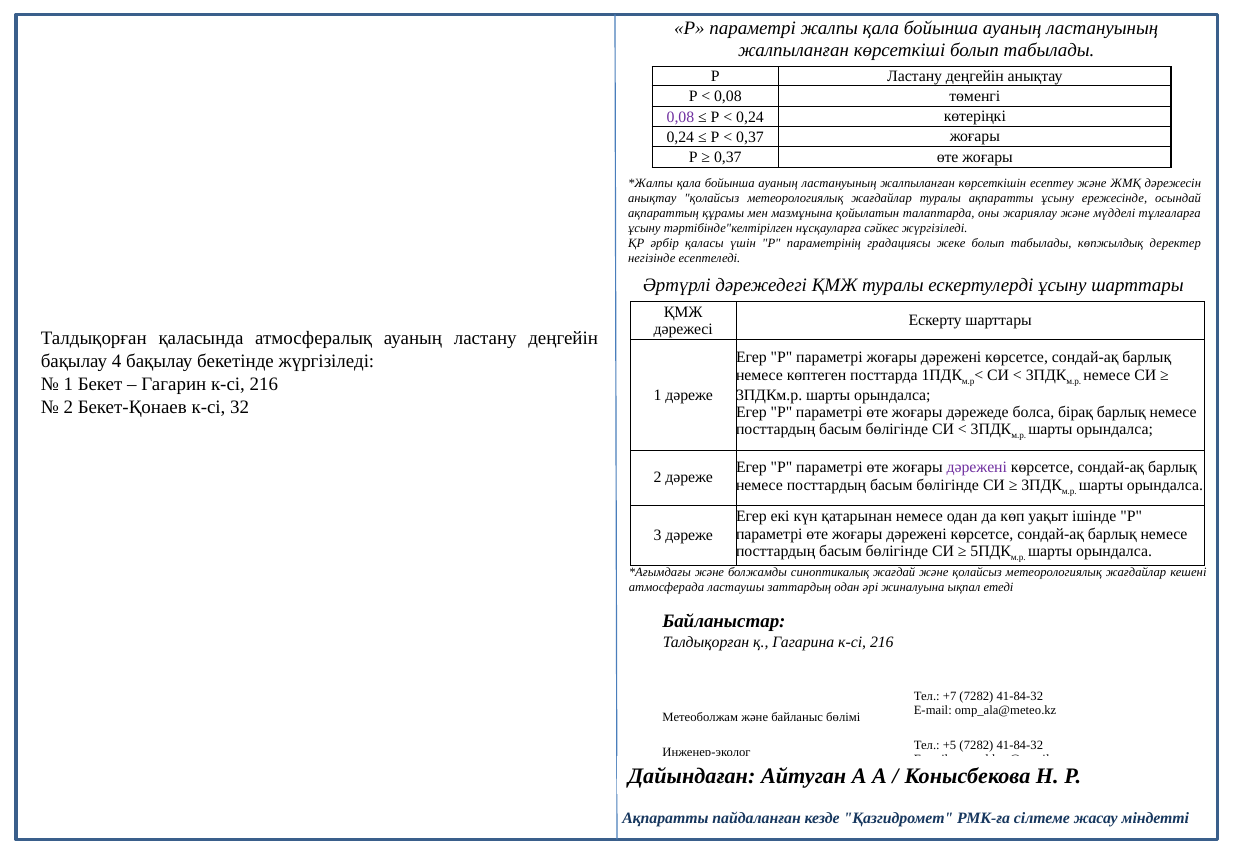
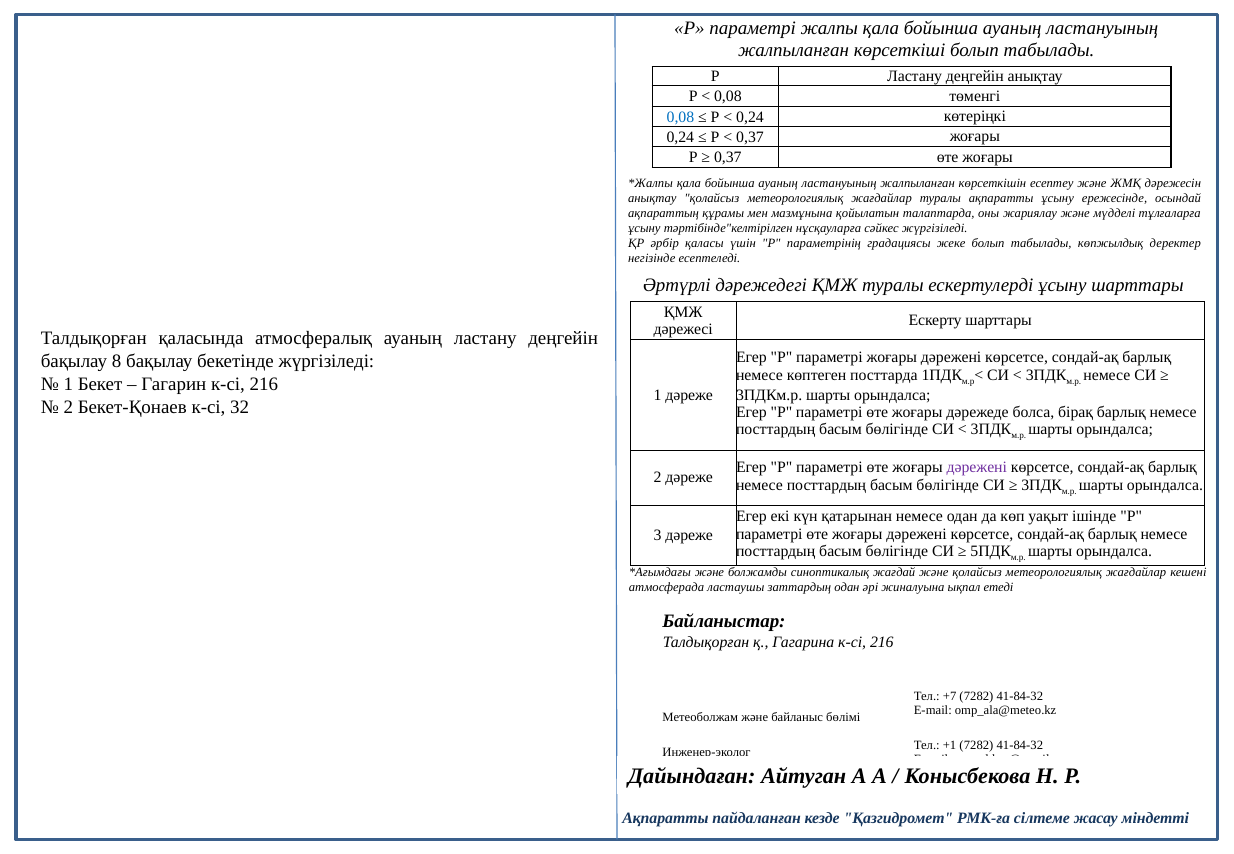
0,08 at (680, 117) colour: purple -> blue
4: 4 -> 8
+5: +5 -> +1
